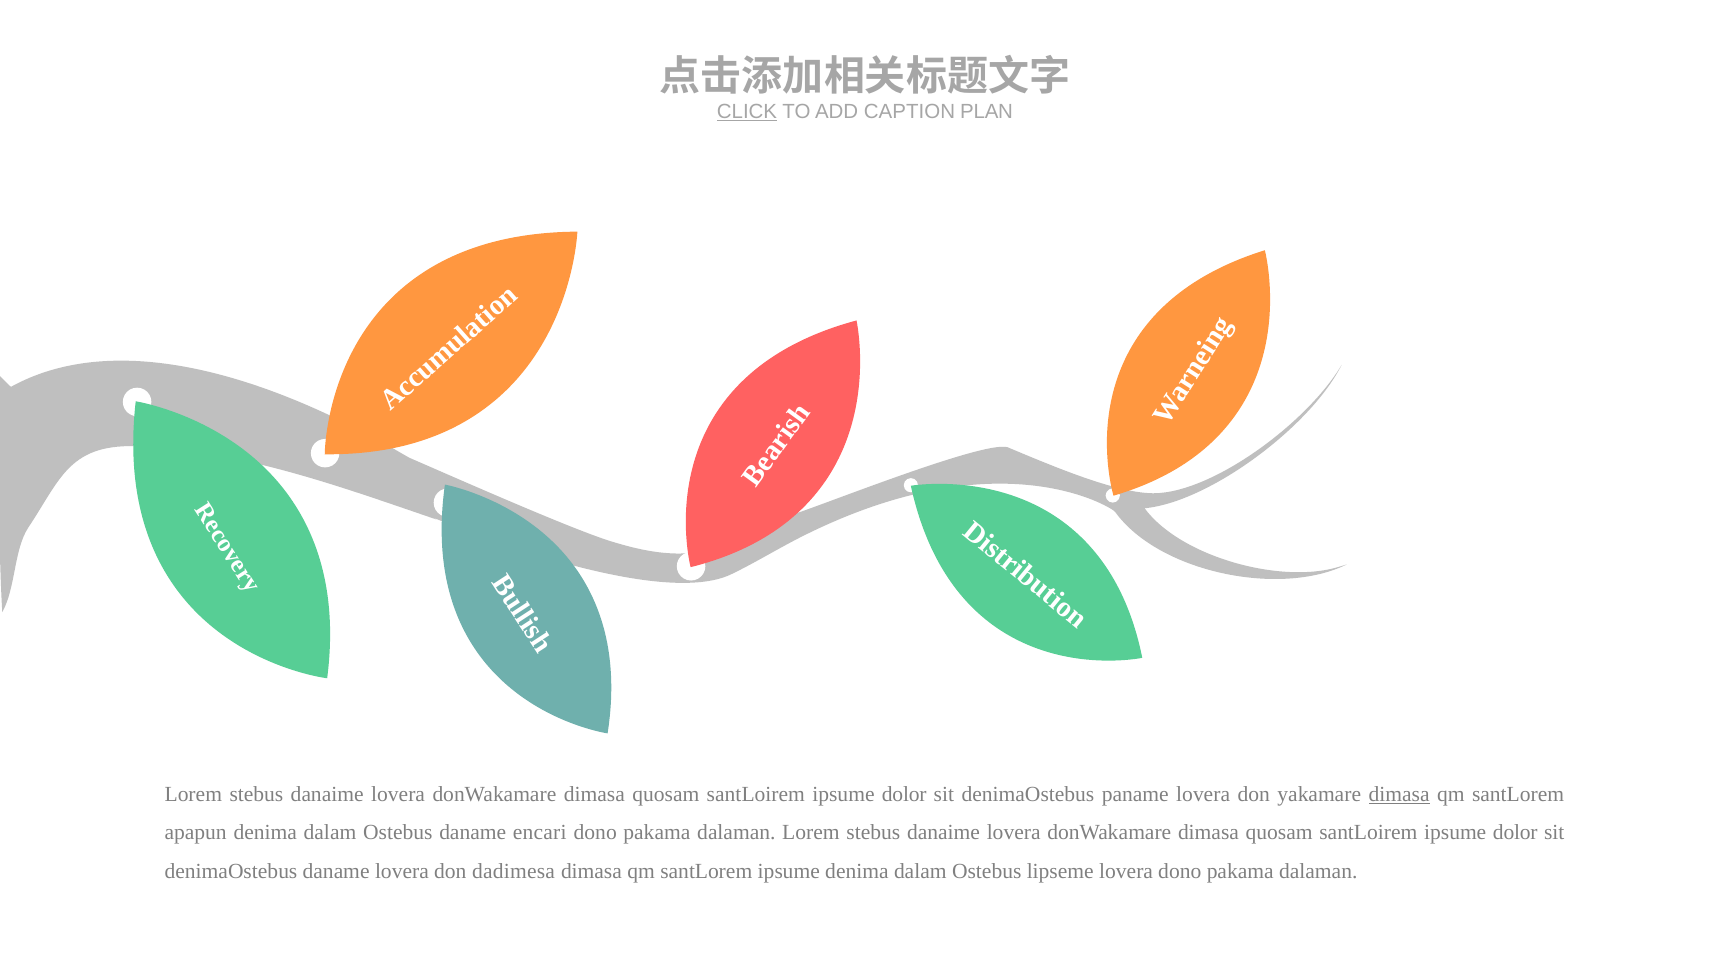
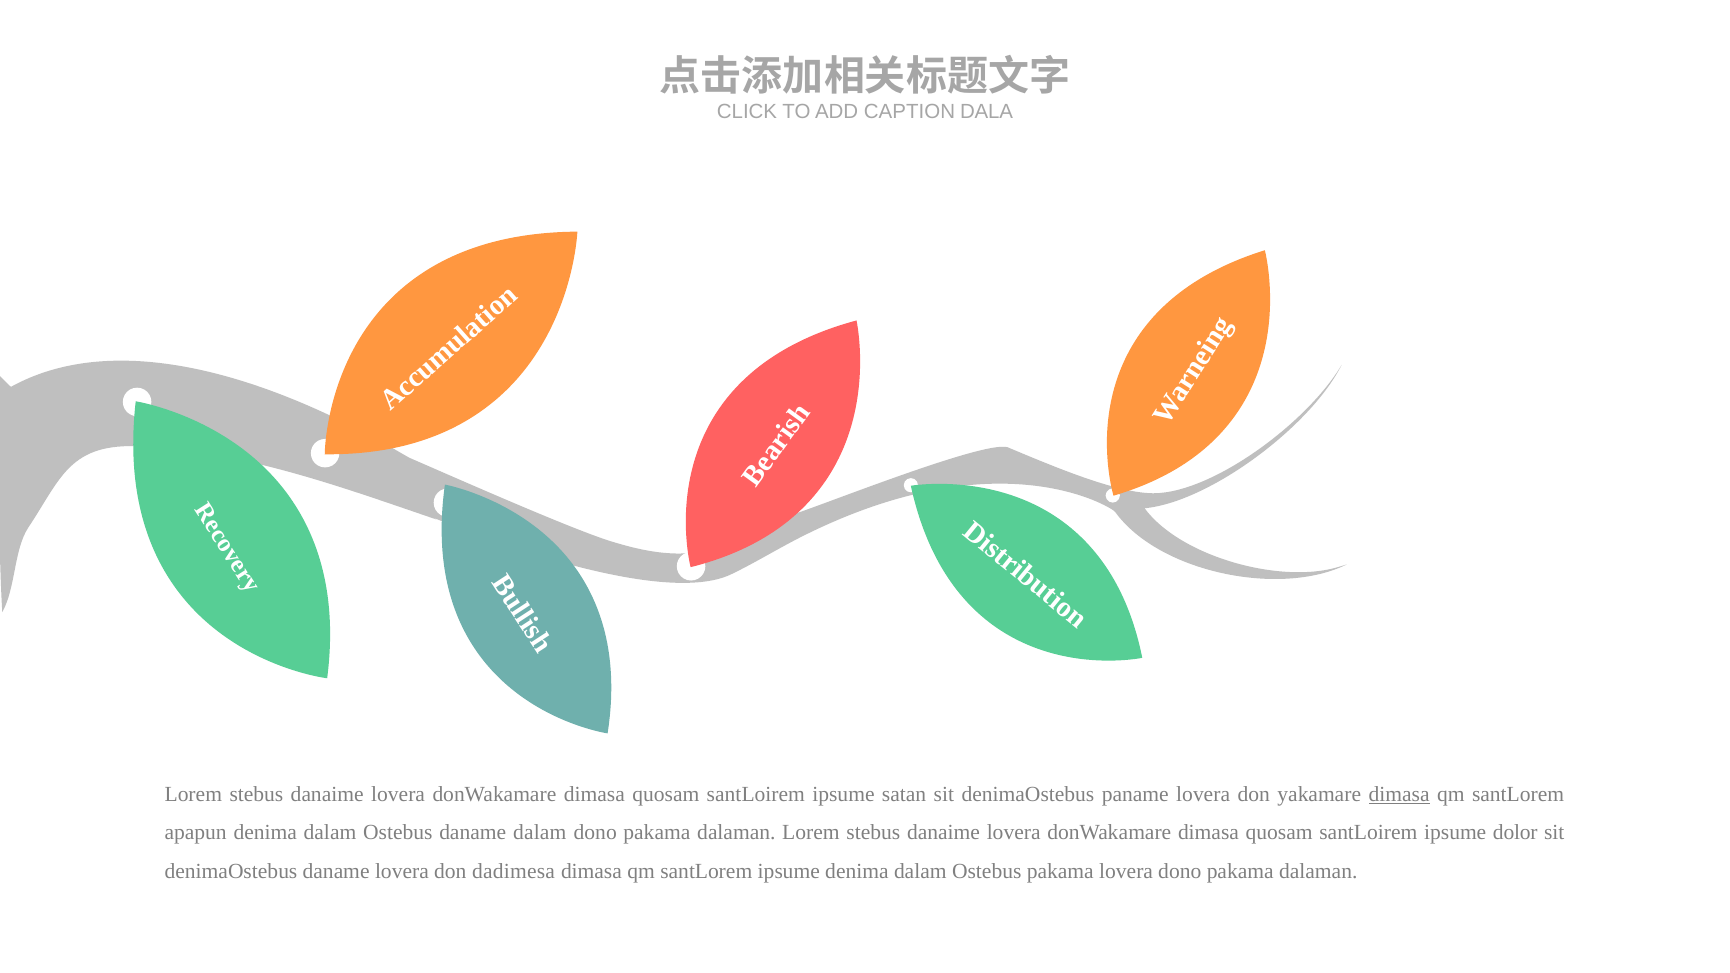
CLICK underline: present -> none
PLAN: PLAN -> DALA
dolor at (904, 794): dolor -> satan
daname encari: encari -> dalam
Ostebus lipseme: lipseme -> pakama
